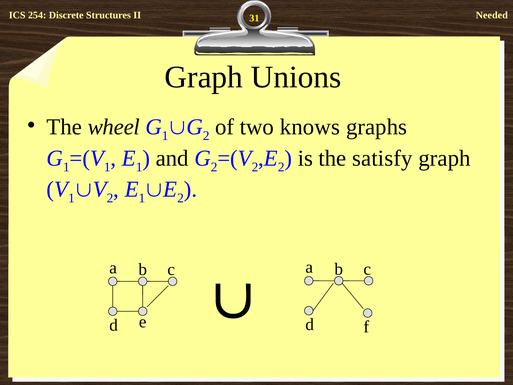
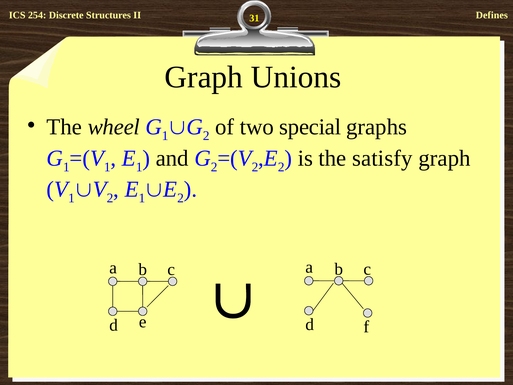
Needed: Needed -> Defines
knows: knows -> special
